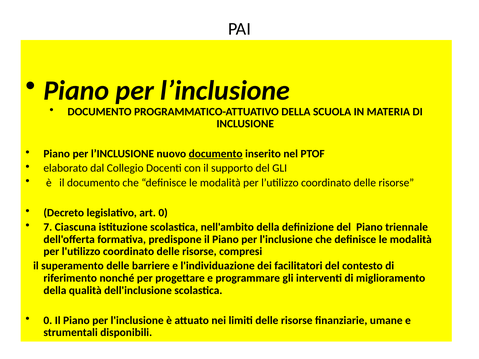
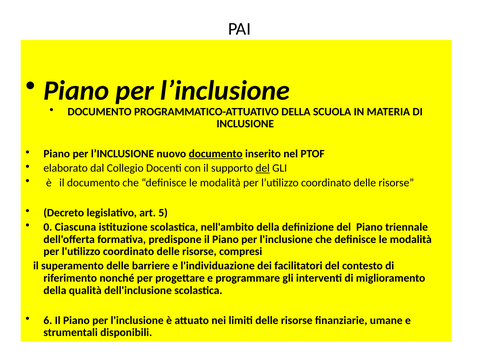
del at (263, 168) underline: none -> present
art 0: 0 -> 5
7: 7 -> 0
0 at (48, 321): 0 -> 6
